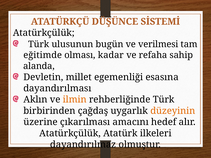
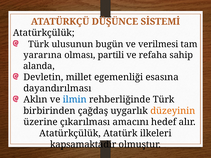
eğitimde: eğitimde -> yararına
kadar: kadar -> partili
ilmin colour: orange -> blue
dayandırılmaz: dayandırılmaz -> kapsamaktadır
